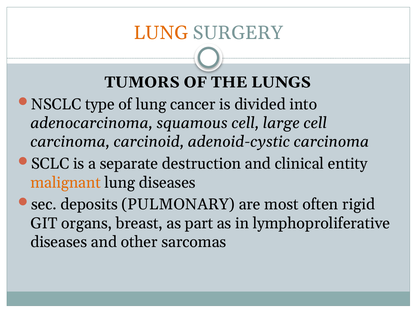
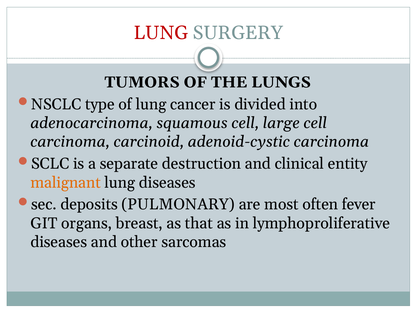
LUNG at (161, 33) colour: orange -> red
rigid: rigid -> fever
part: part -> that
